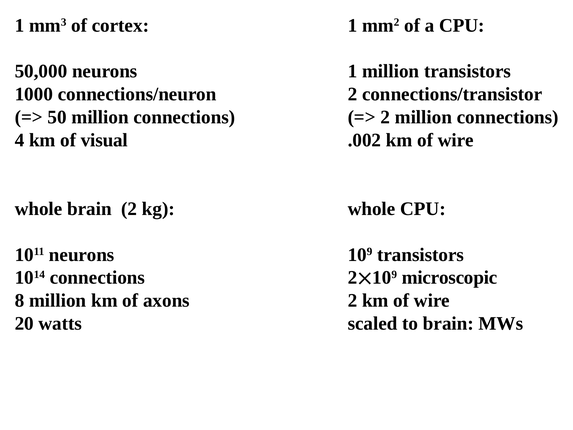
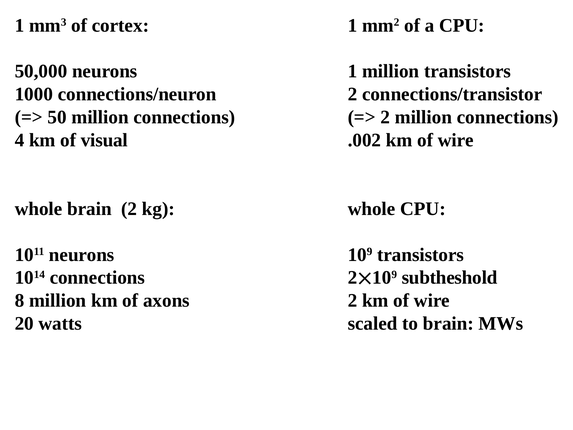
microscopic: microscopic -> subtheshold
